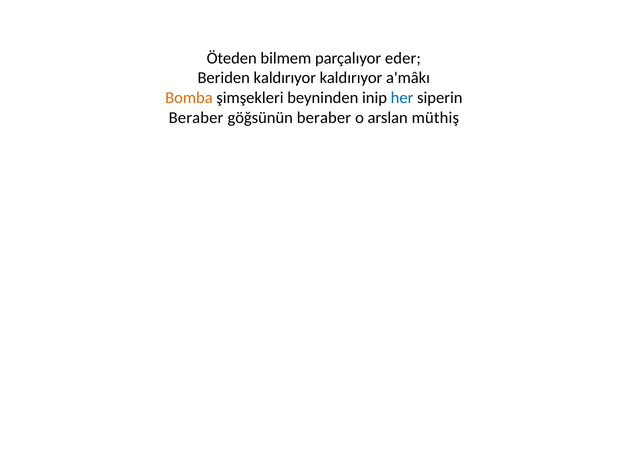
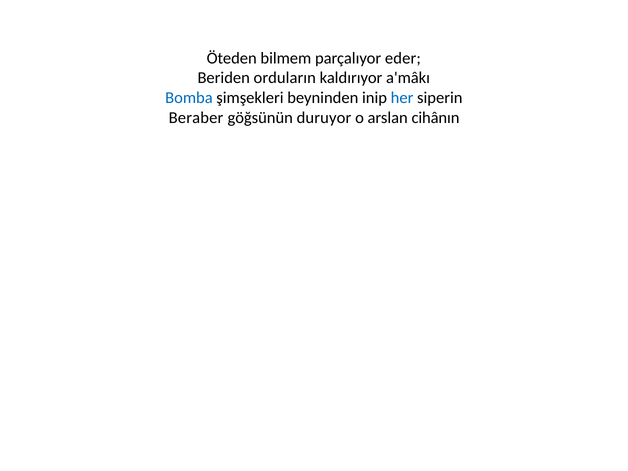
Beriden kaldırıyor: kaldırıyor -> orduların
Bomba colour: orange -> blue
göğsünün beraber: beraber -> duruyor
müthiş: müthiş -> cihânın
